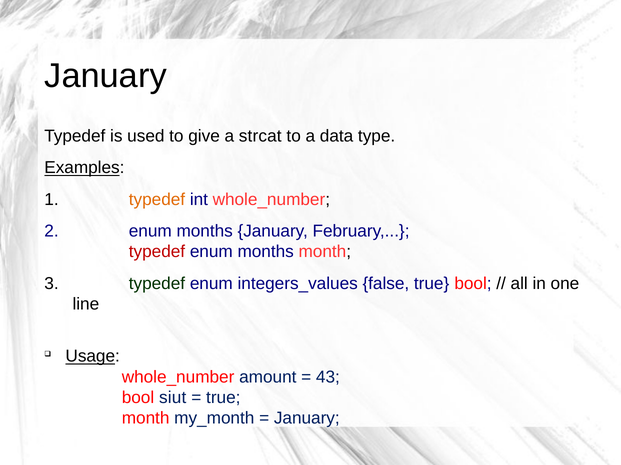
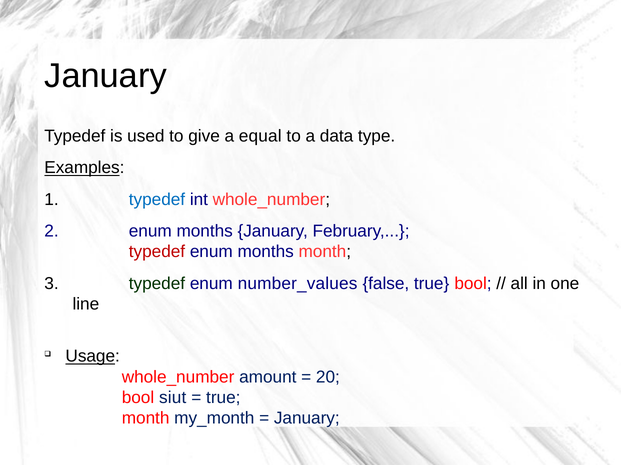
strcat: strcat -> equal
typedef at (157, 200) colour: orange -> blue
integers_values: integers_values -> number_values
43: 43 -> 20
